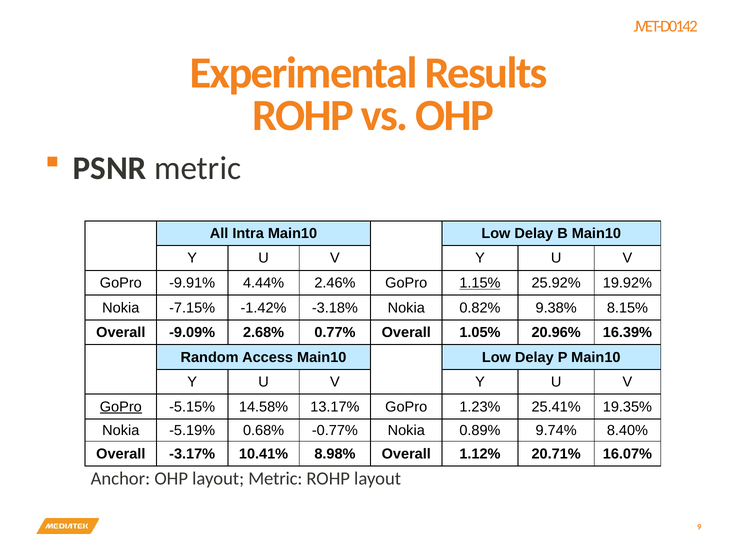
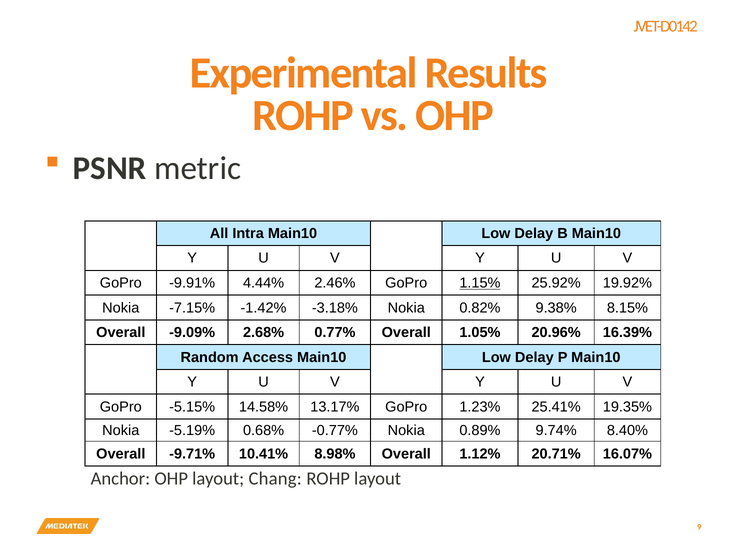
GoPro at (121, 407) underline: present -> none
-3.17%: -3.17% -> -9.71%
layout Metric: Metric -> Chang
